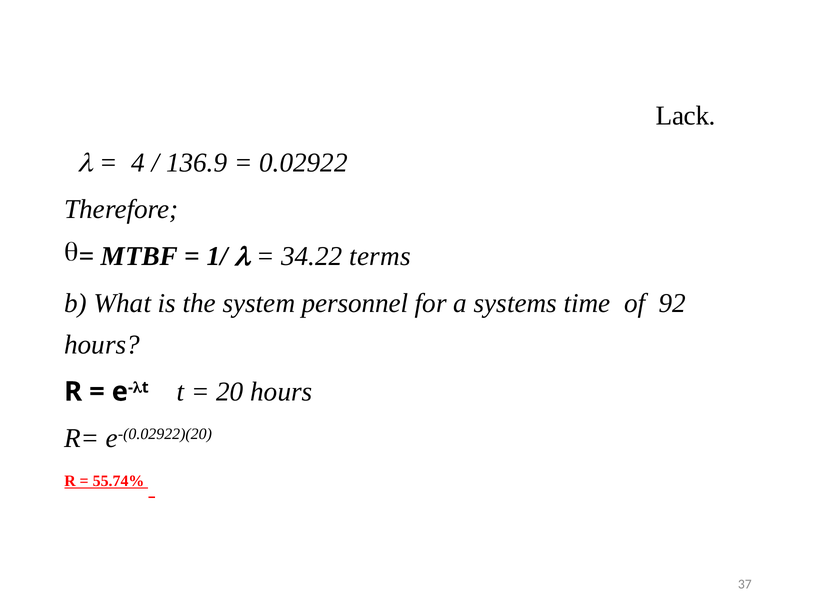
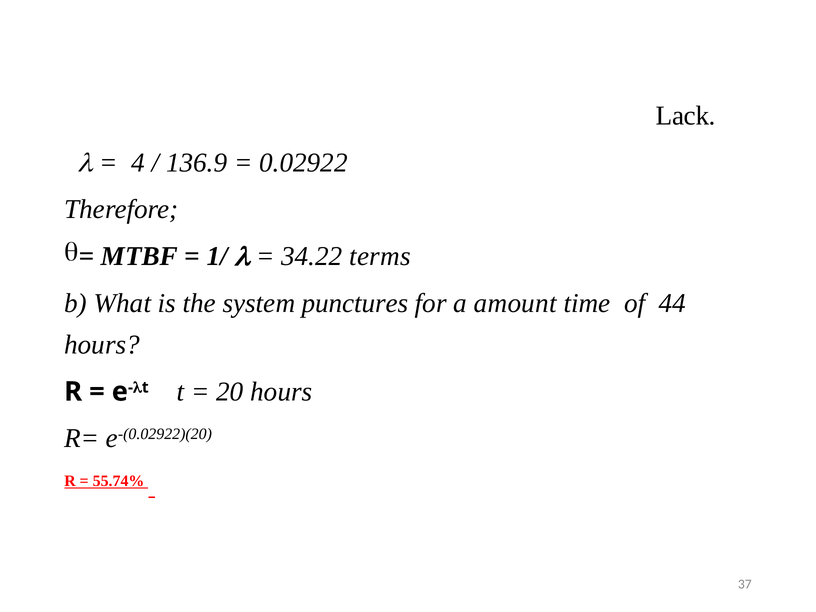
personnel: personnel -> punctures
systems: systems -> amount
92: 92 -> 44
